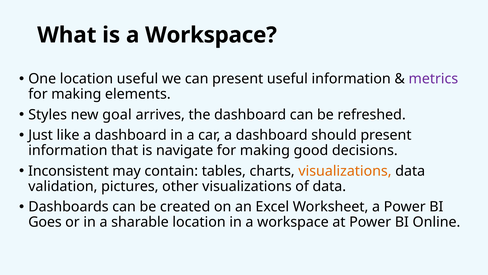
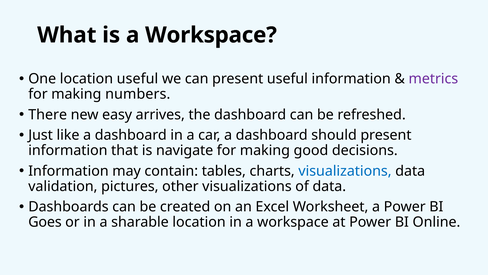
elements: elements -> numbers
Styles: Styles -> There
goal: goal -> easy
Inconsistent at (69, 171): Inconsistent -> Information
visualizations at (345, 171) colour: orange -> blue
